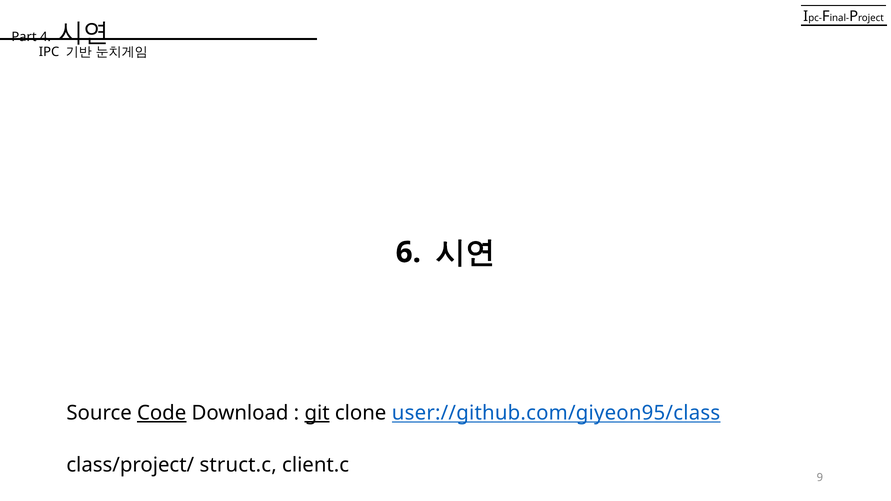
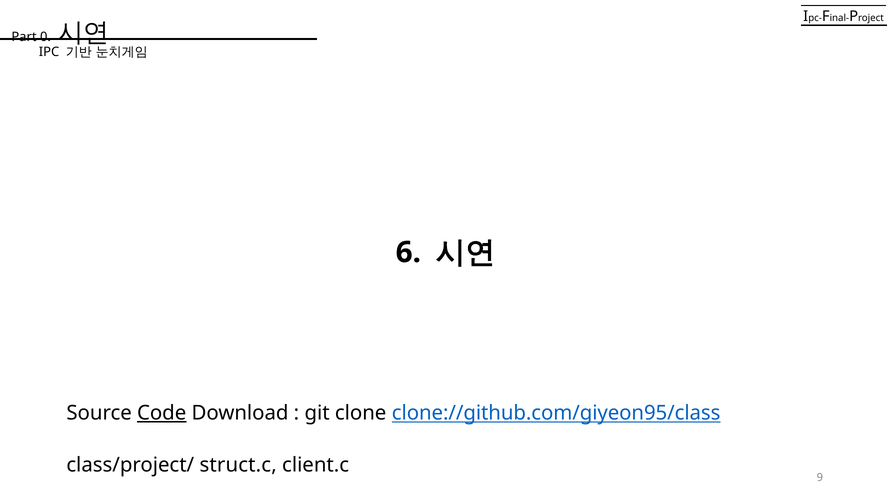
4: 4 -> 0
git underline: present -> none
user://github.com/giyeon95/class: user://github.com/giyeon95/class -> clone://github.com/giyeon95/class
